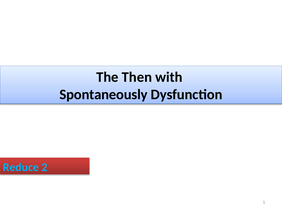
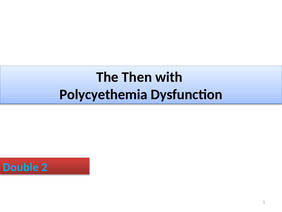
Spontaneously: Spontaneously -> Polycyethemia
Reduce: Reduce -> Double
